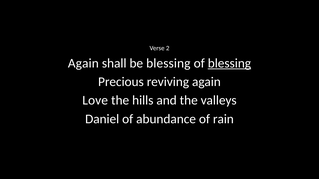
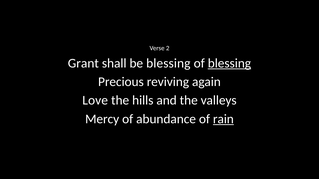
Again at (83, 63): Again -> Grant
Daniel: Daniel -> Mercy
rain underline: none -> present
